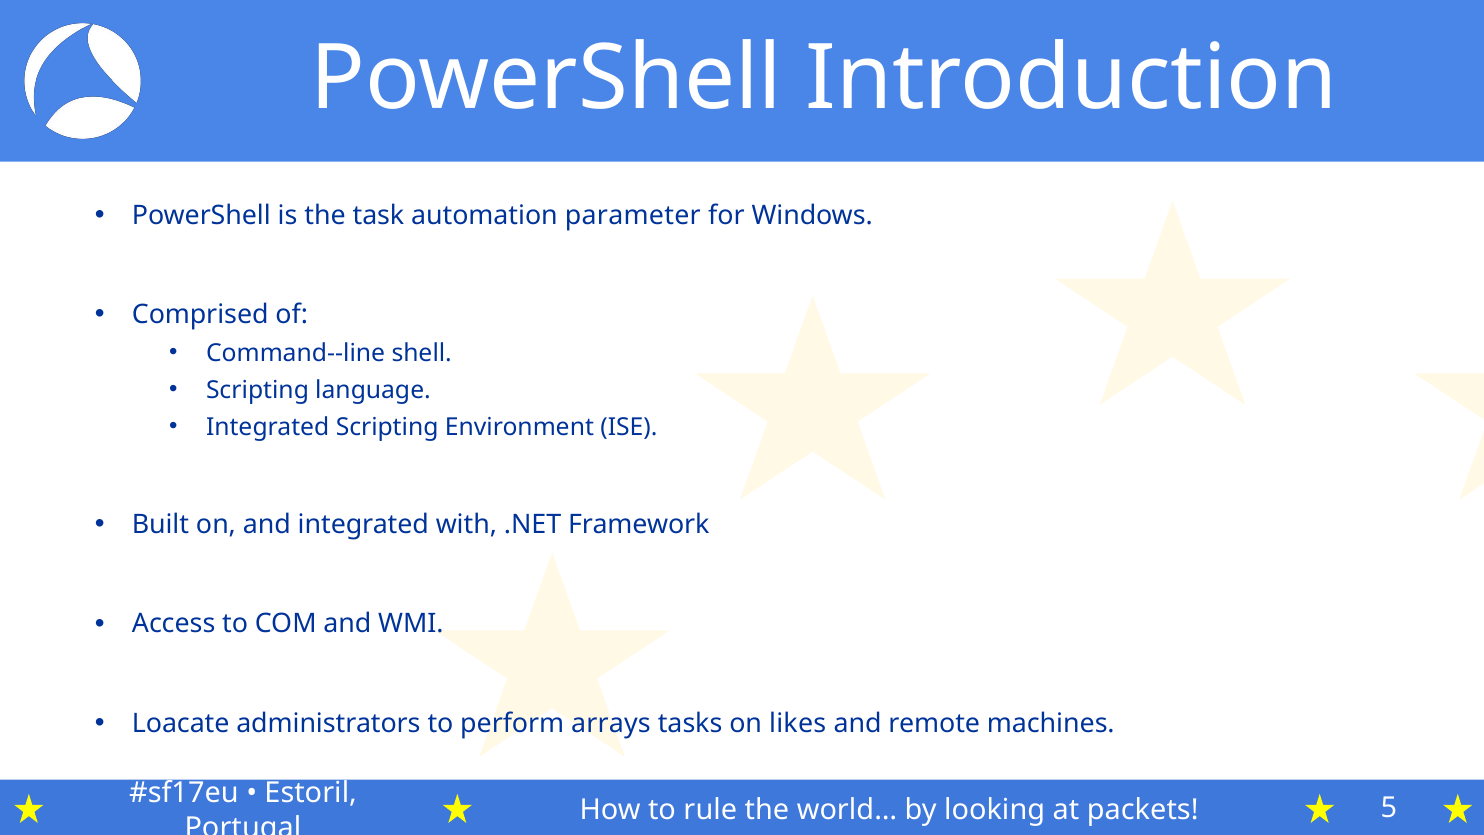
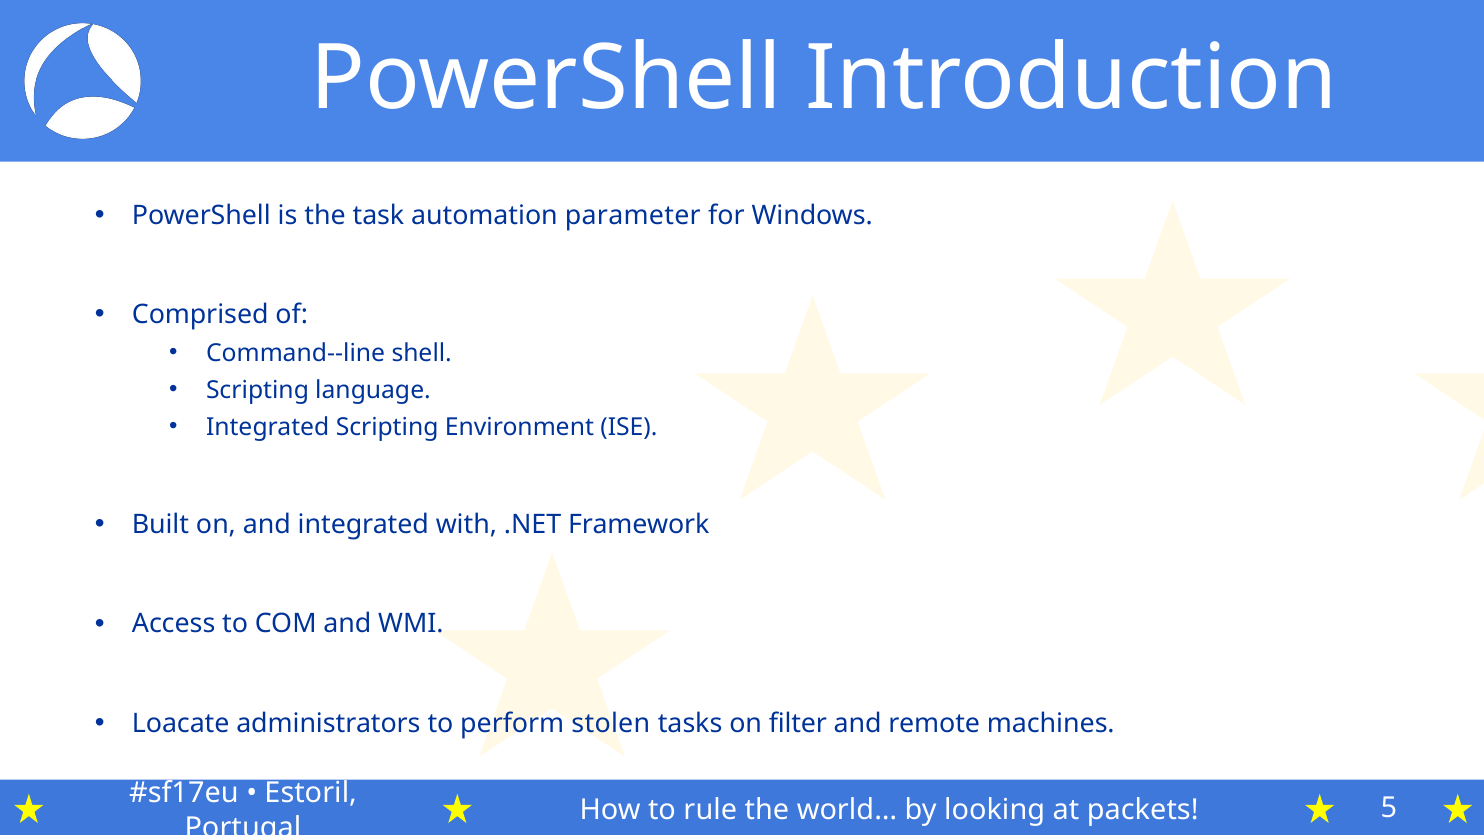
arrays: arrays -> stolen
likes: likes -> filter
